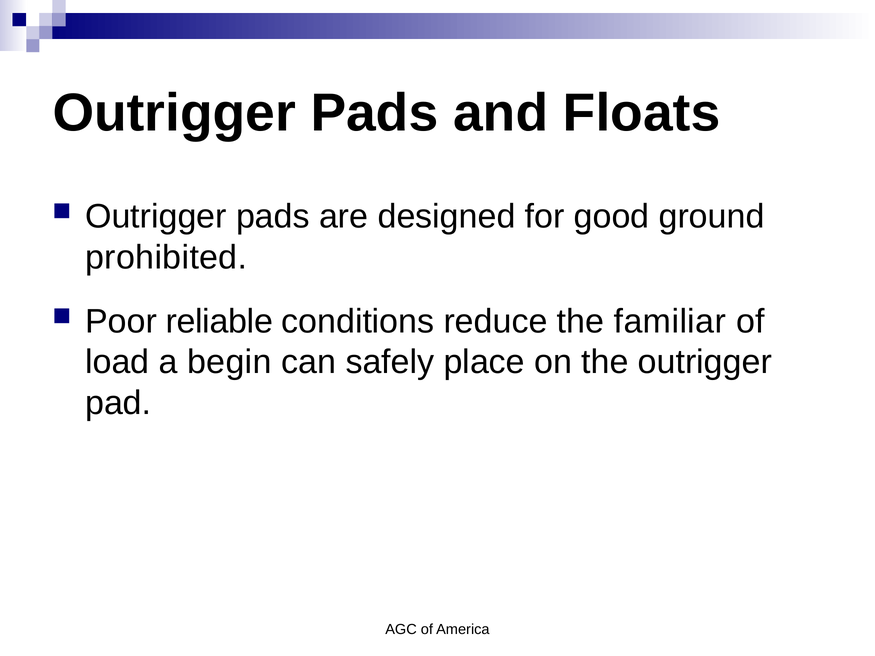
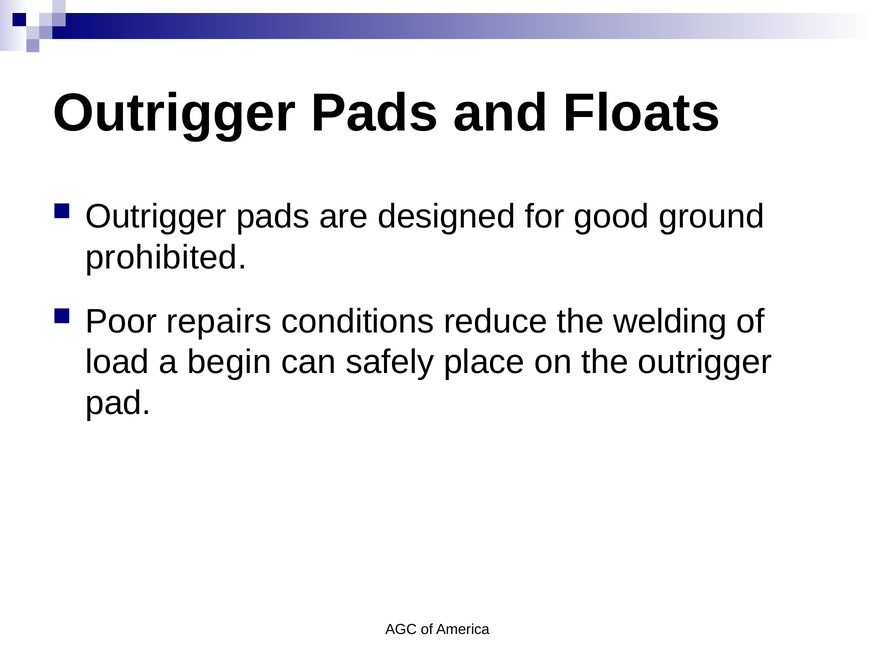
reliable: reliable -> repairs
familiar: familiar -> welding
